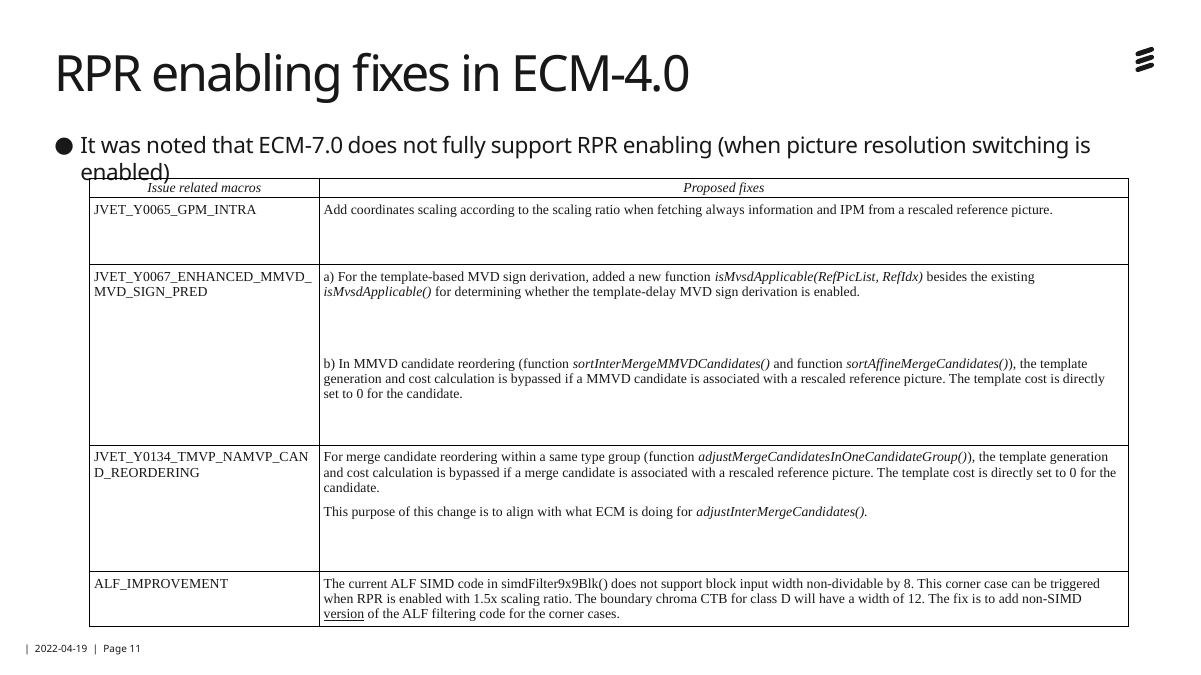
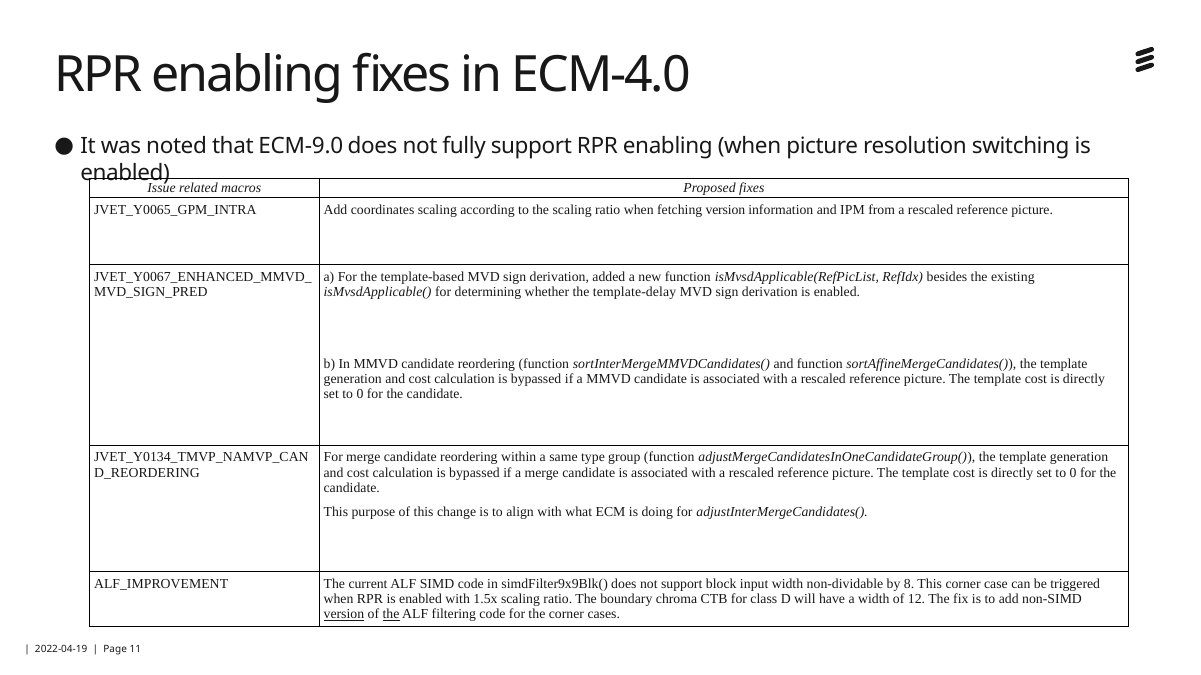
ECM-7.0: ECM-7.0 -> ECM-9.0
fetching always: always -> version
the at (391, 615) underline: none -> present
